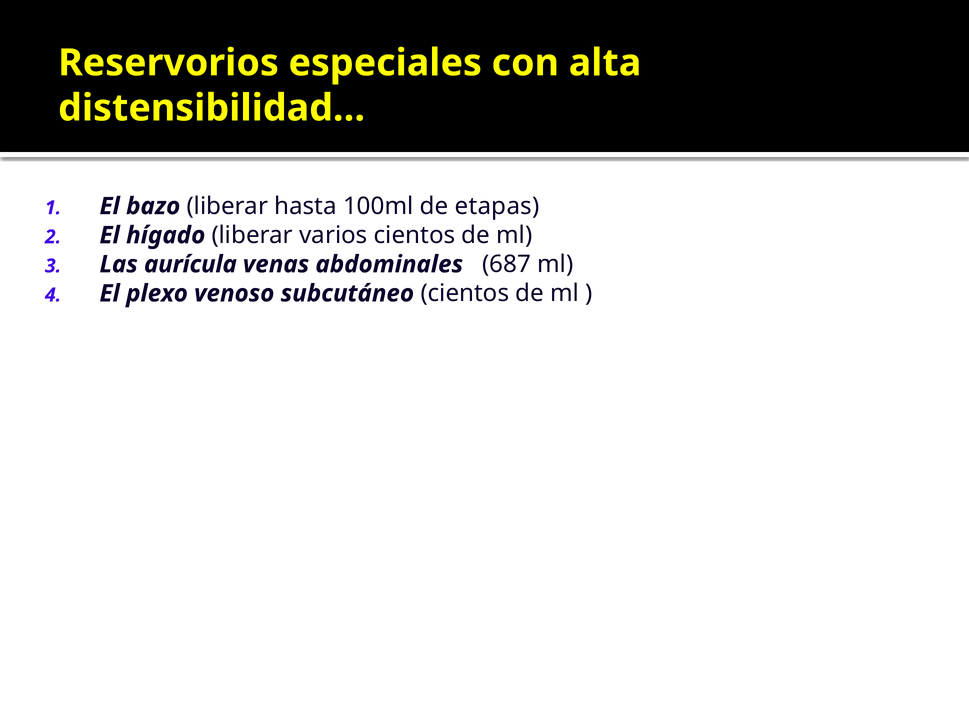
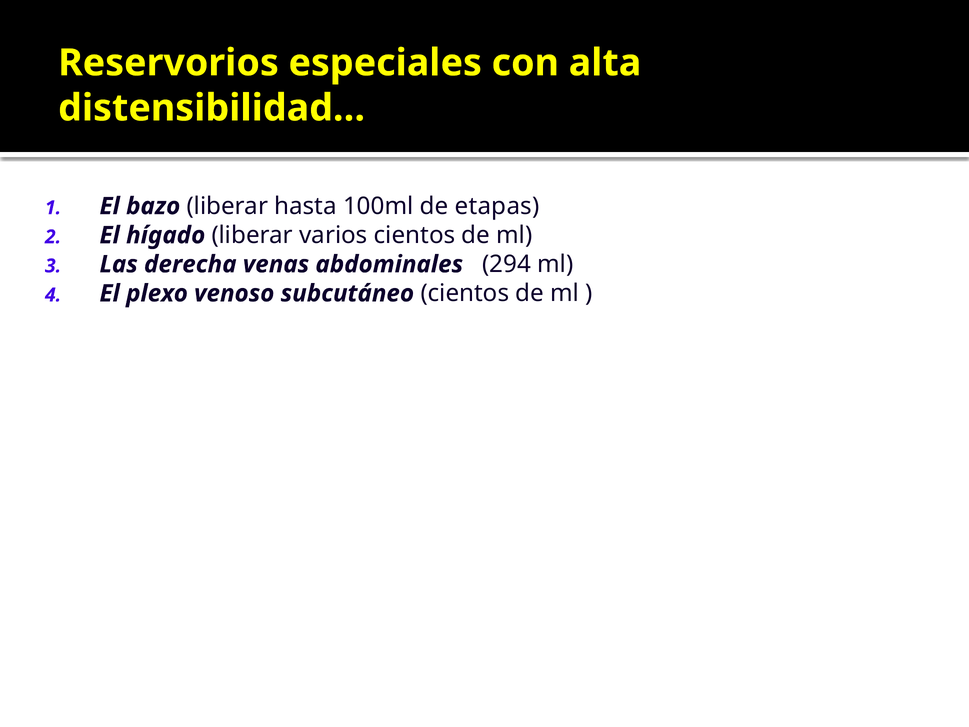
aurícula: aurícula -> derecha
687: 687 -> 294
